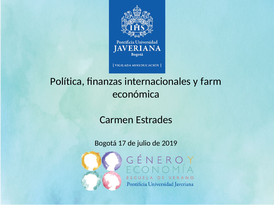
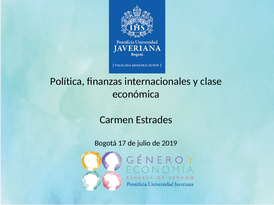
farm: farm -> clase
